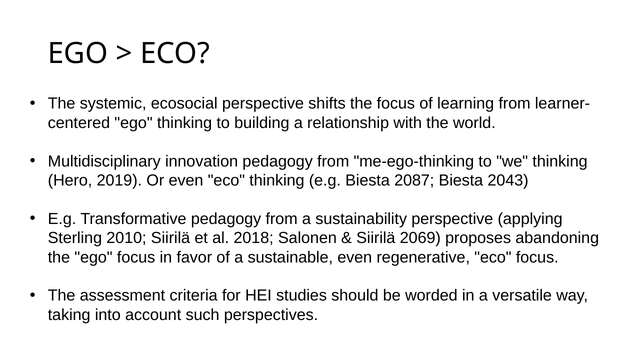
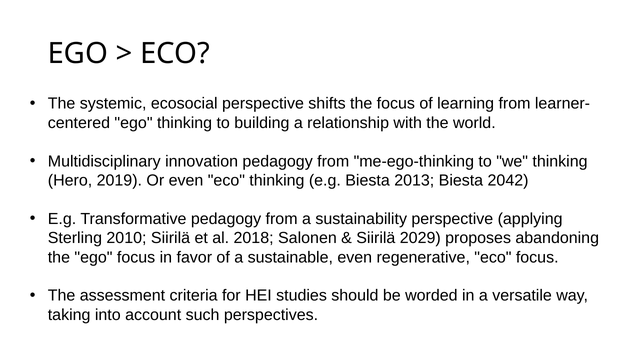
2087: 2087 -> 2013
2043: 2043 -> 2042
2069: 2069 -> 2029
